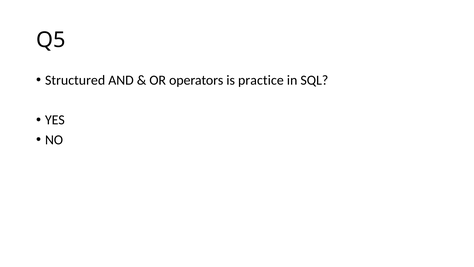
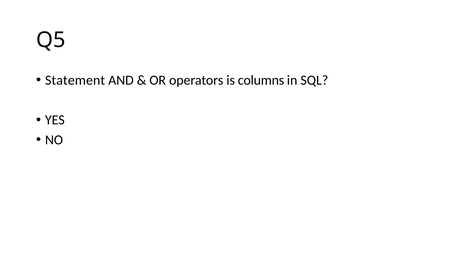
Structured: Structured -> Statement
practice: practice -> columns
